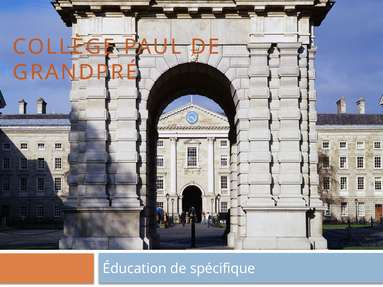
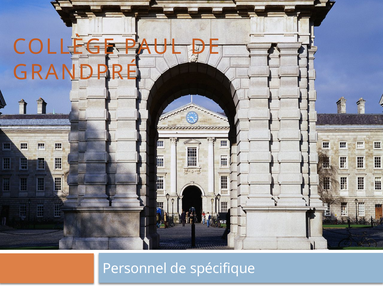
Éducation: Éducation -> Personnel
